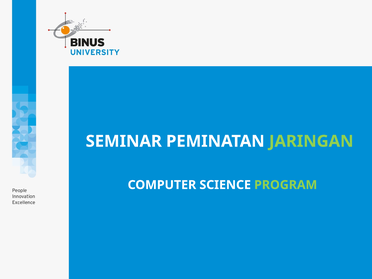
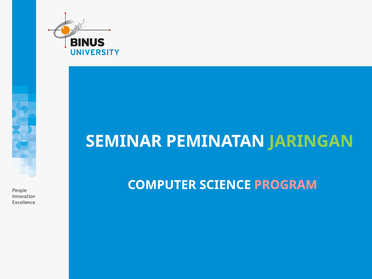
PROGRAM colour: light green -> pink
